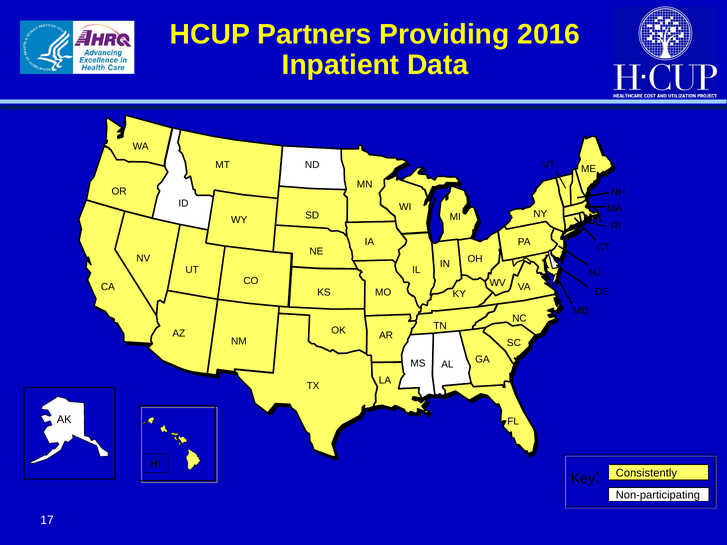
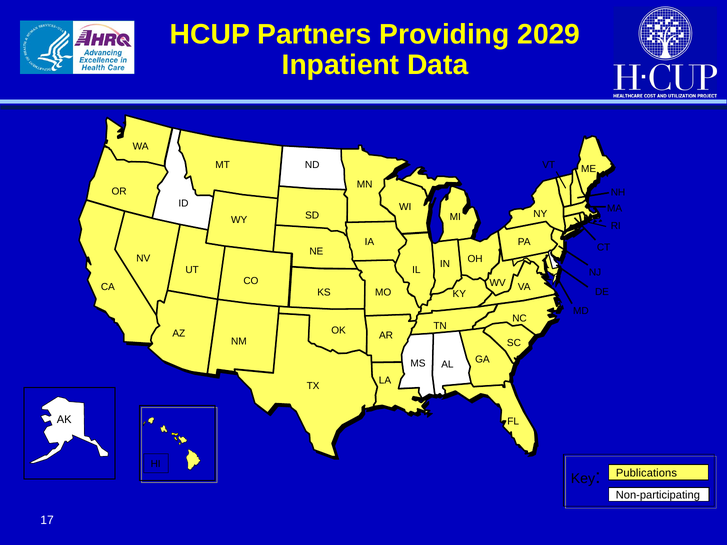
2016: 2016 -> 2029
Consistently: Consistently -> Publications
